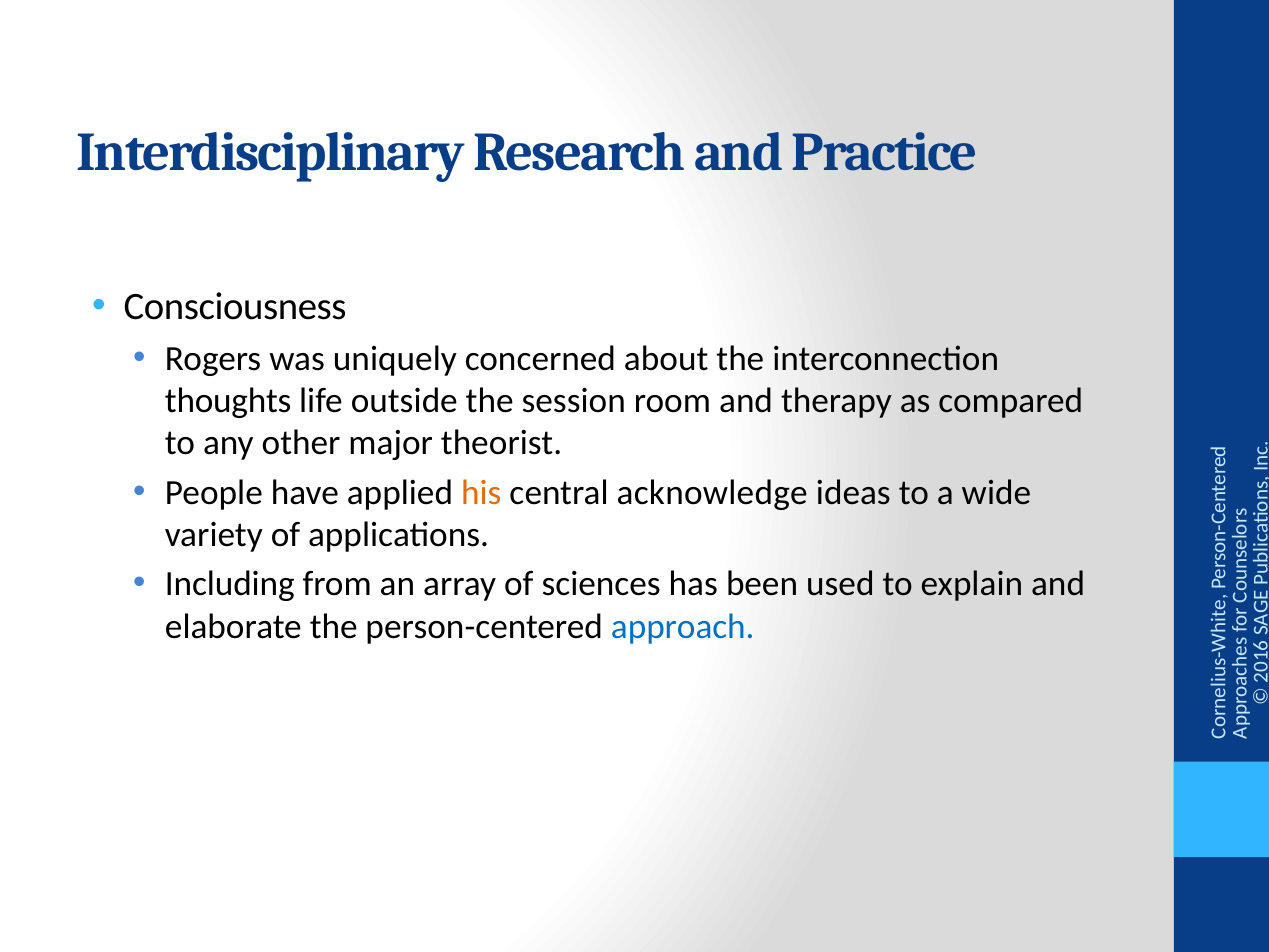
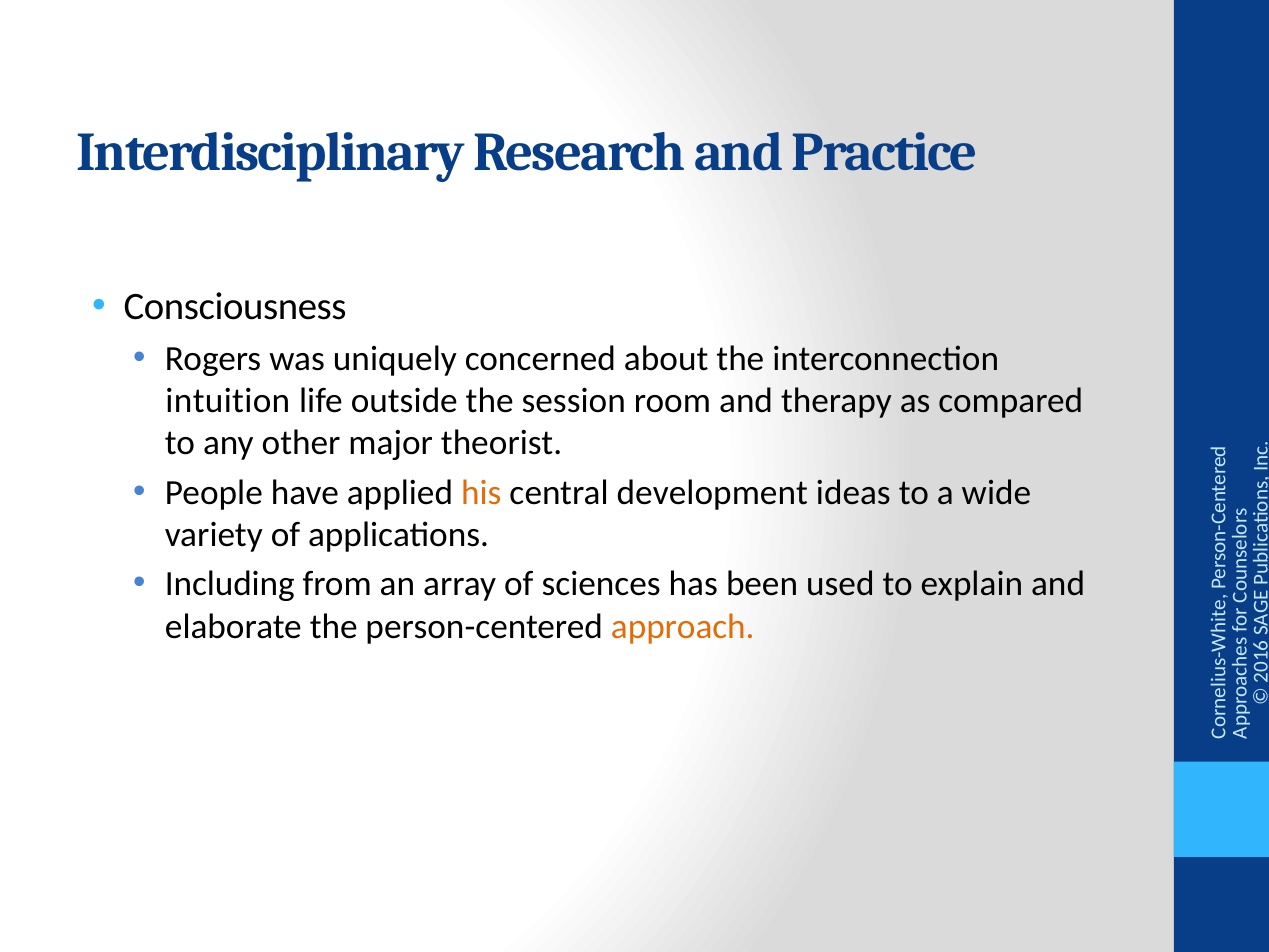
thoughts: thoughts -> intuition
acknowledge: acknowledge -> development
approach colour: blue -> orange
